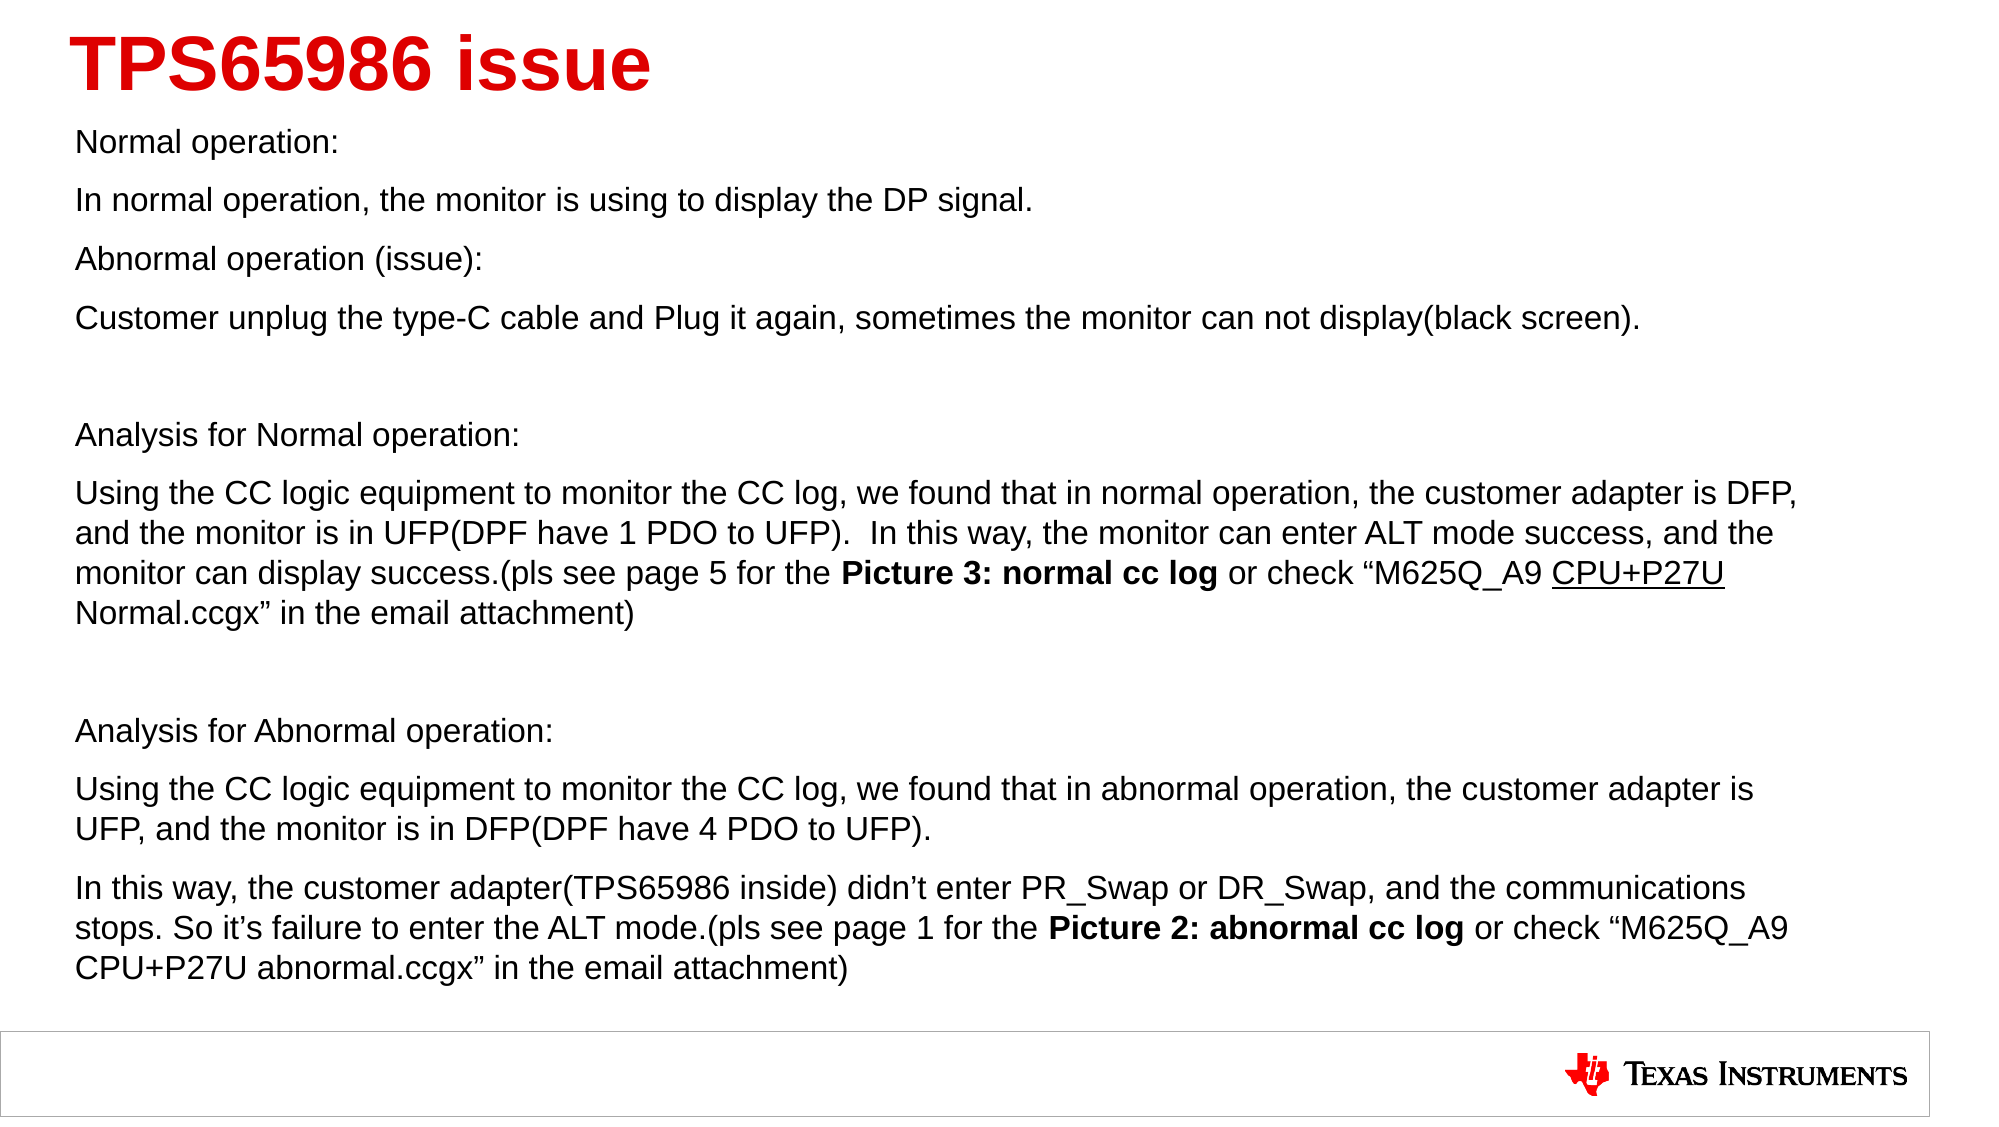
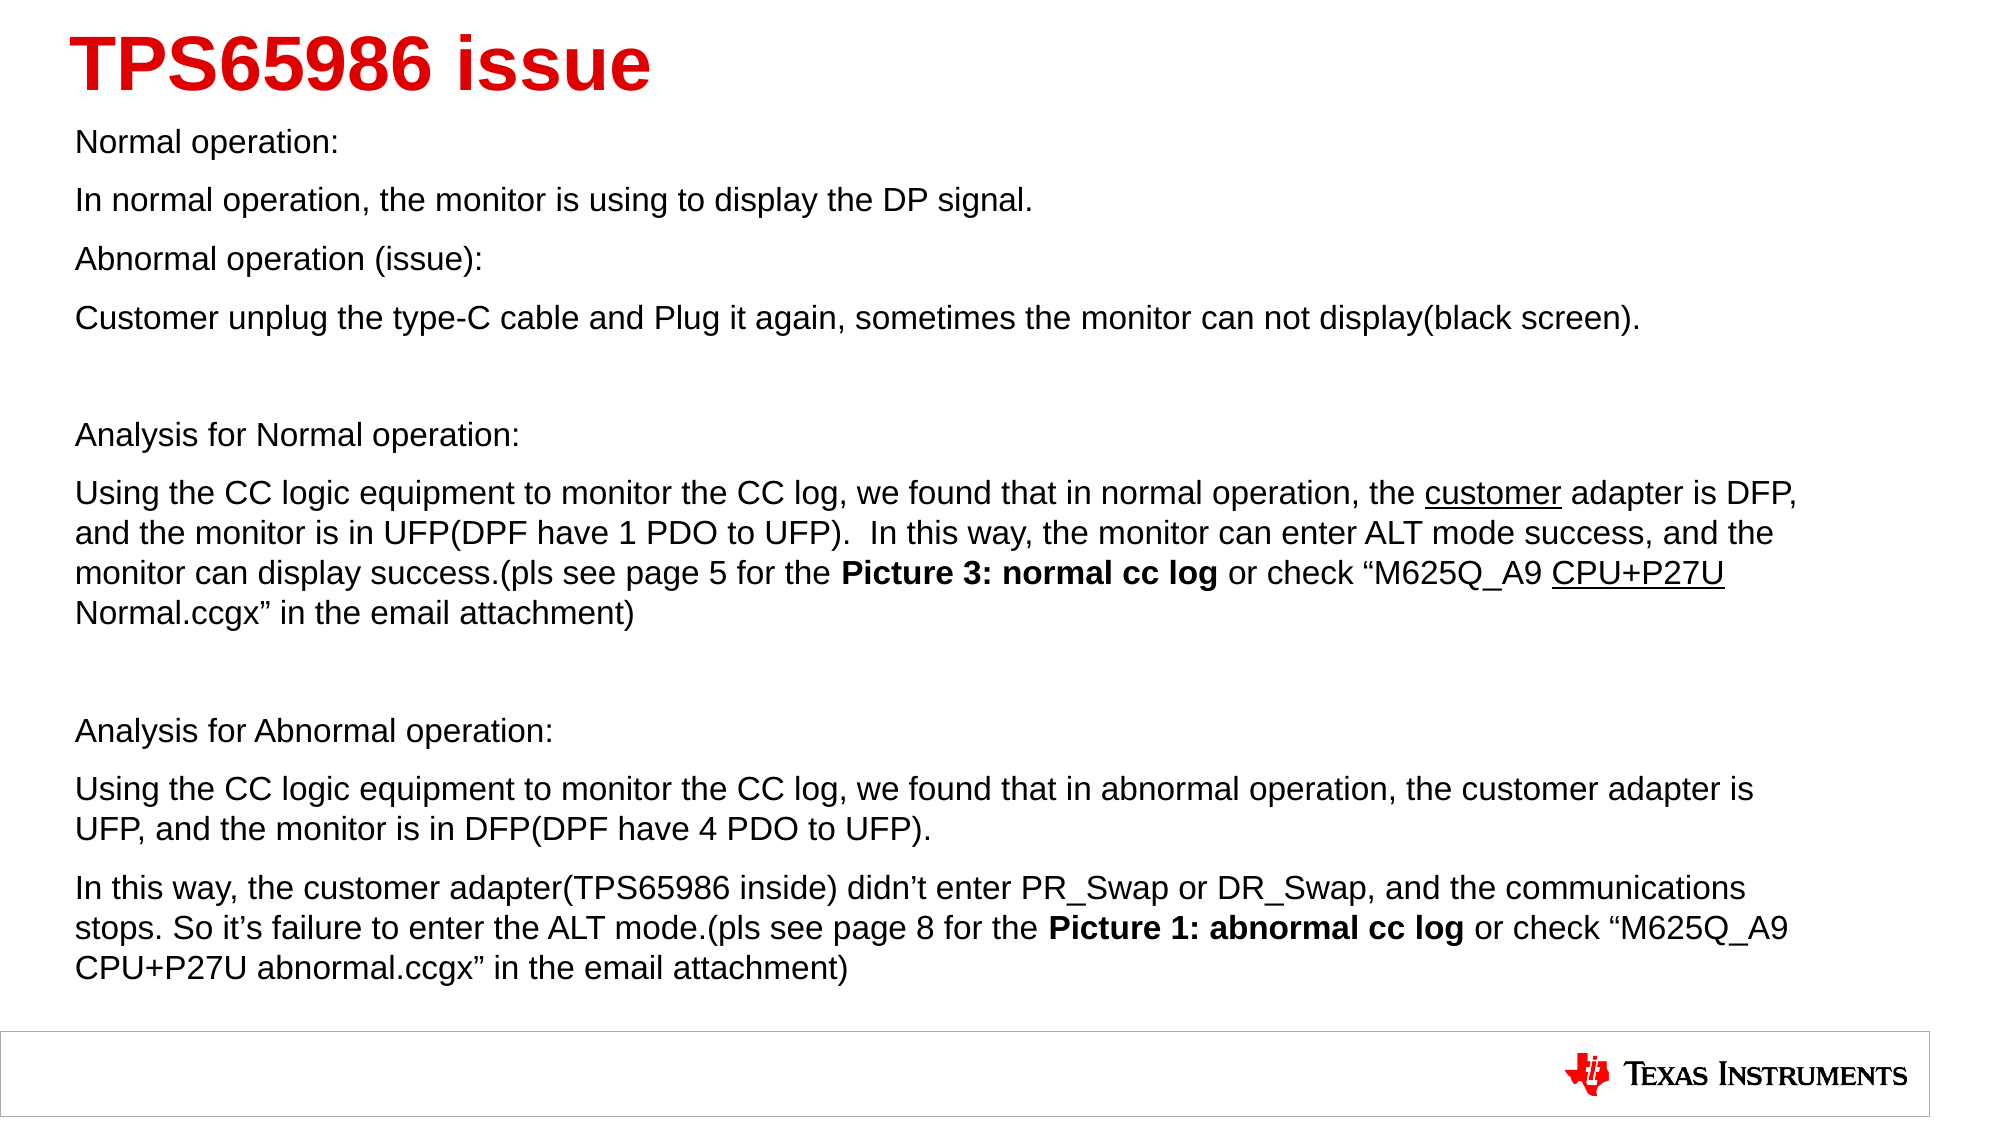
customer at (1493, 494) underline: none -> present
page 1: 1 -> 8
Picture 2: 2 -> 1
